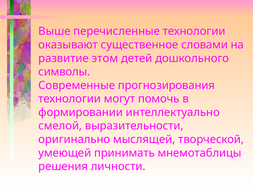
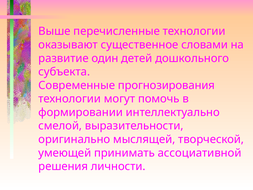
этом: этом -> один
символы: символы -> субъекта
мнемотаблицы: мнемотаблицы -> ассоциативной
